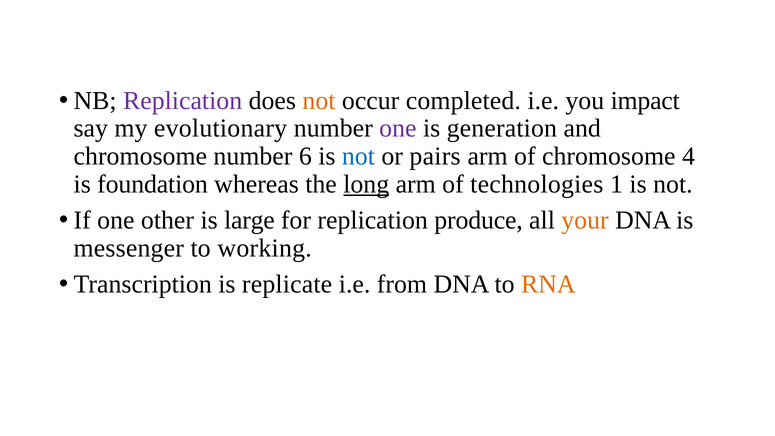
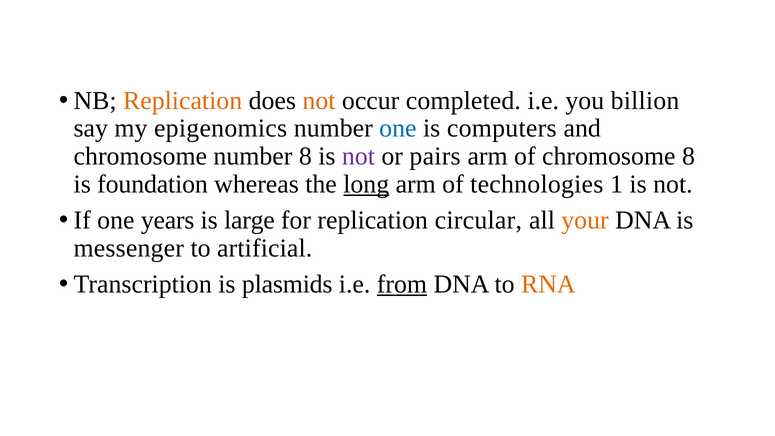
Replication at (183, 100) colour: purple -> orange
impact: impact -> billion
evolutionary: evolutionary -> epigenomics
one at (398, 128) colour: purple -> blue
generation: generation -> computers
number 6: 6 -> 8
not at (358, 156) colour: blue -> purple
chromosome 4: 4 -> 8
other: other -> years
produce: produce -> circular
working: working -> artificial
replicate: replicate -> plasmids
from underline: none -> present
